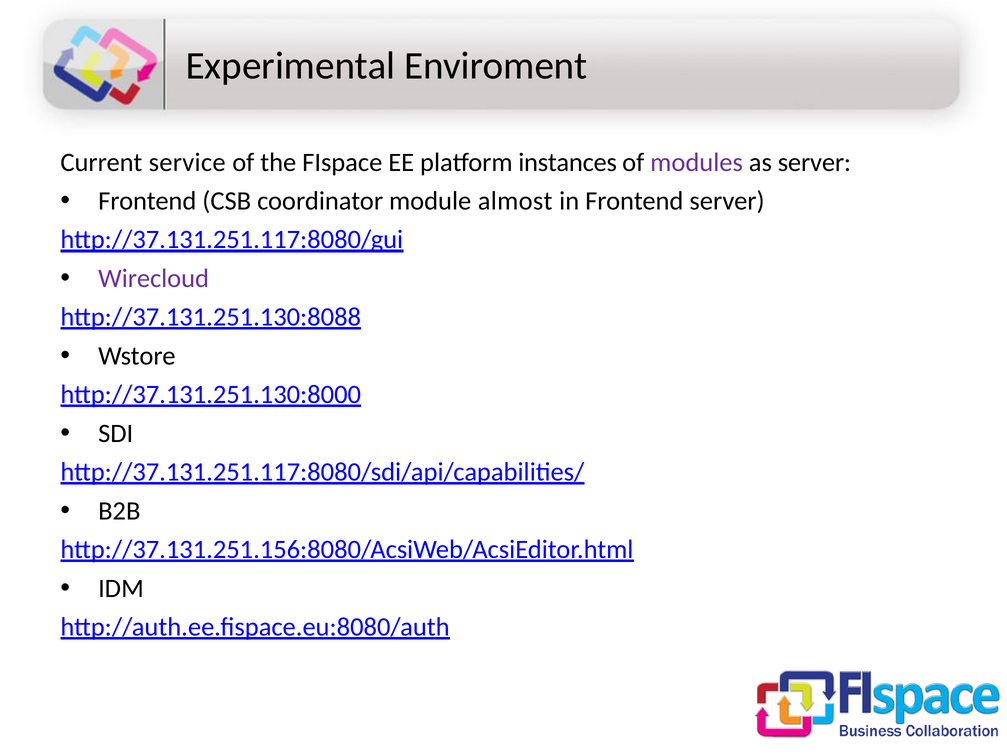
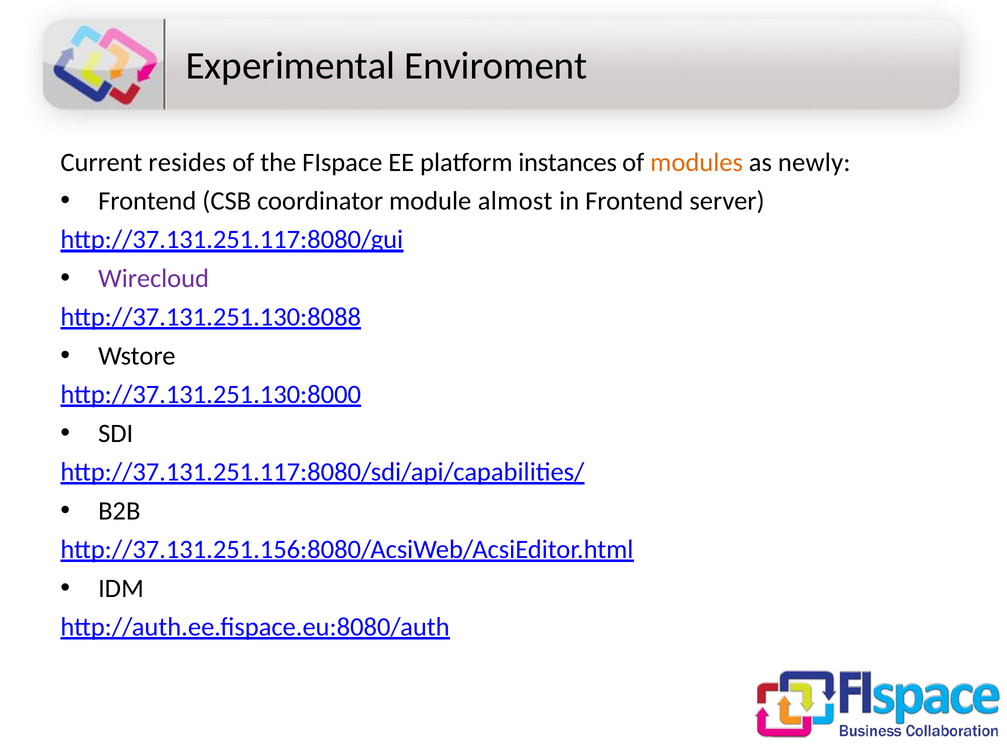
service: service -> resides
modules colour: purple -> orange
as server: server -> newly
